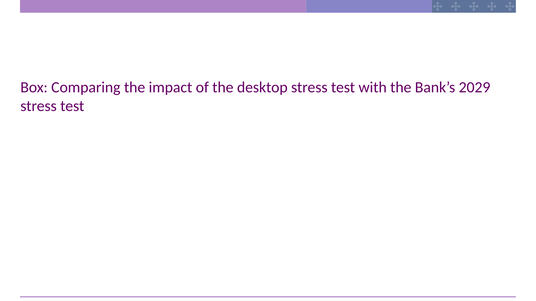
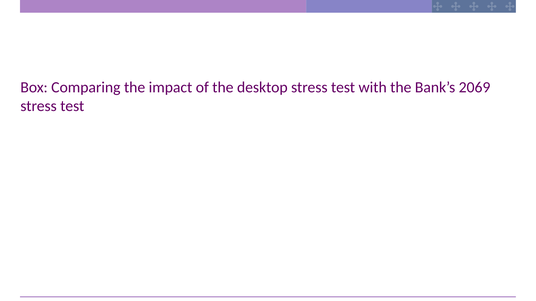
2029: 2029 -> 2069
